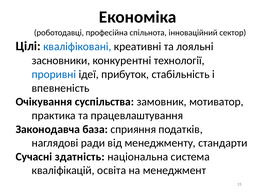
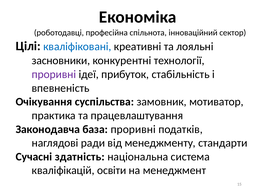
проривні at (54, 74) colour: blue -> purple
база сприяння: сприяння -> проривні
освіта: освіта -> освіти
